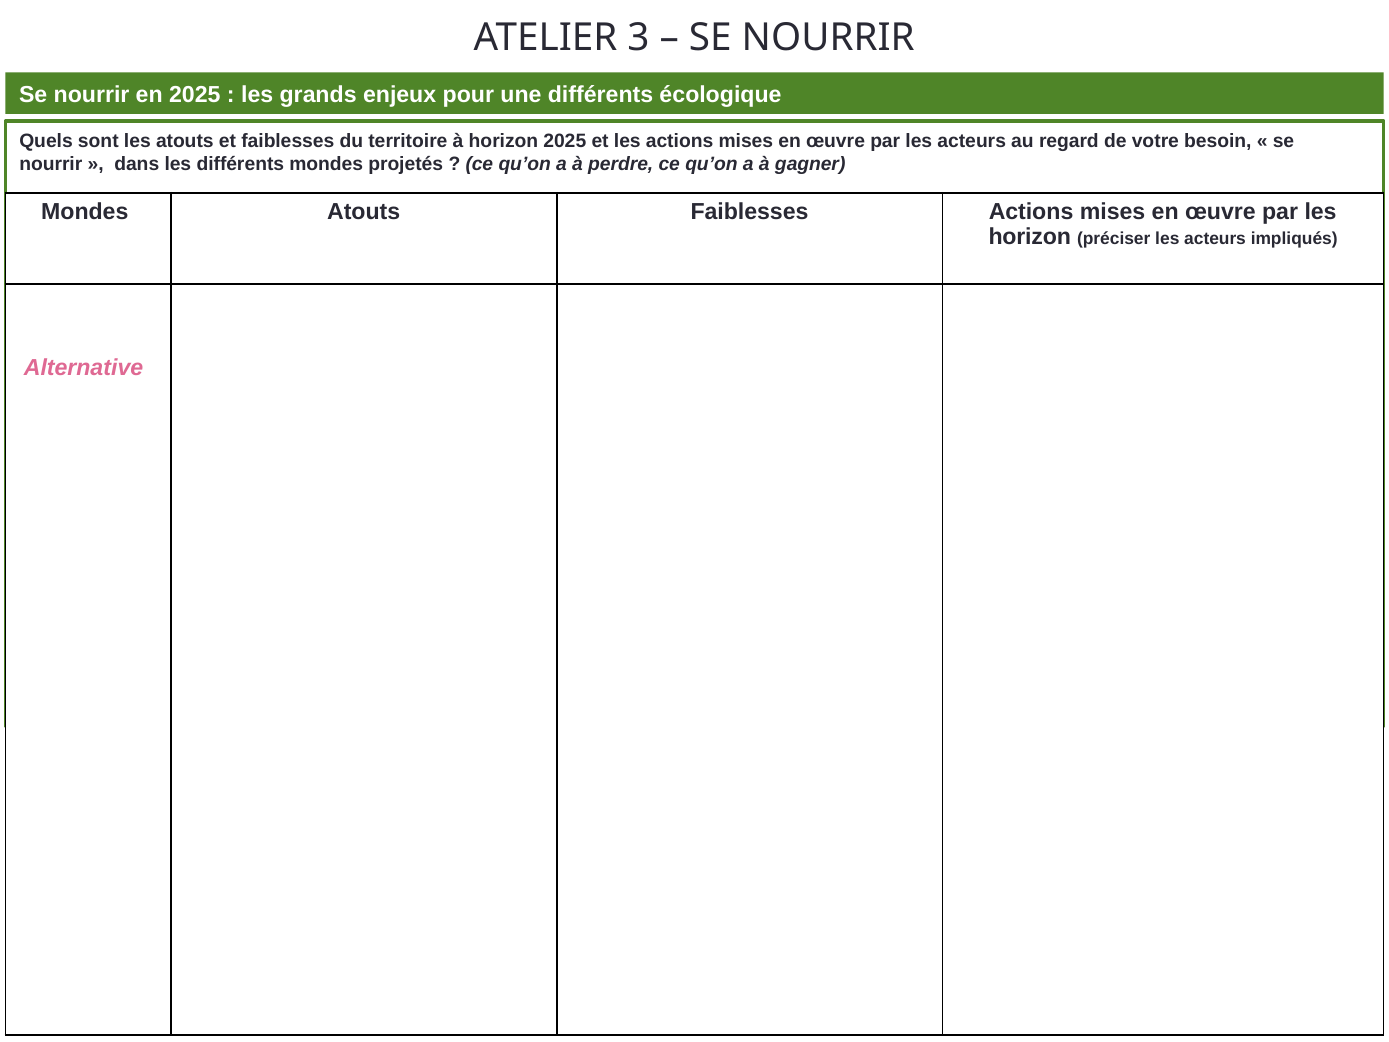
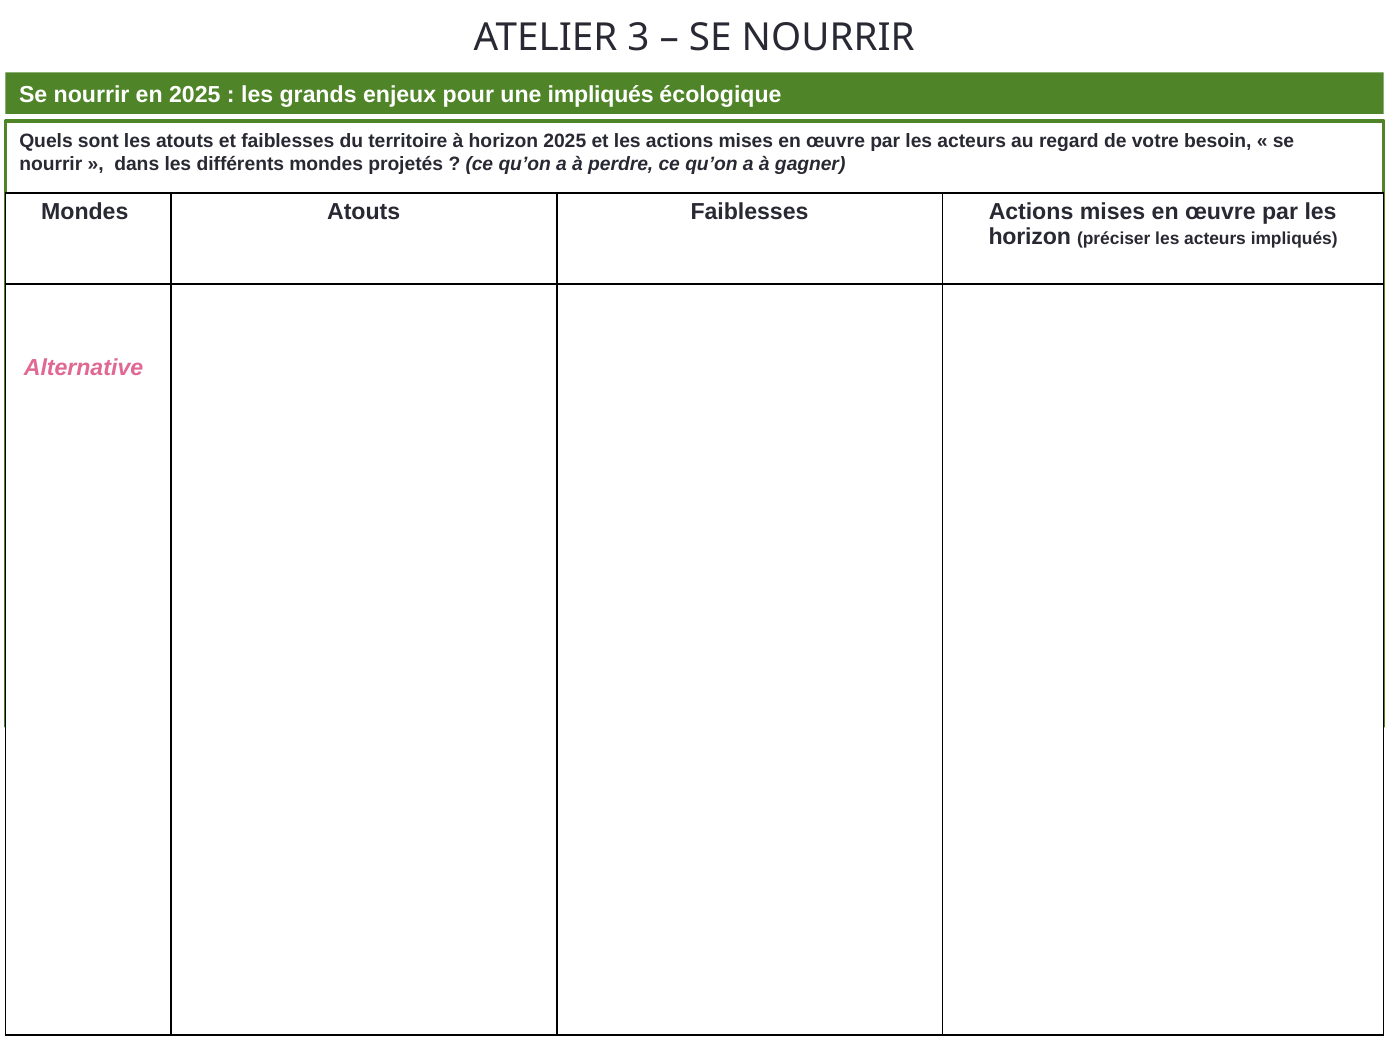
une différents: différents -> impliqués
